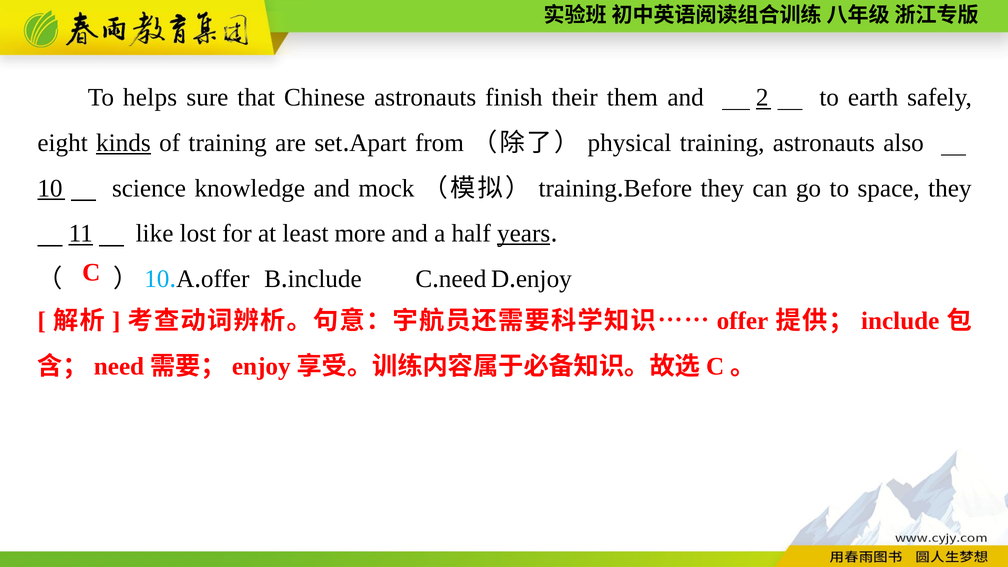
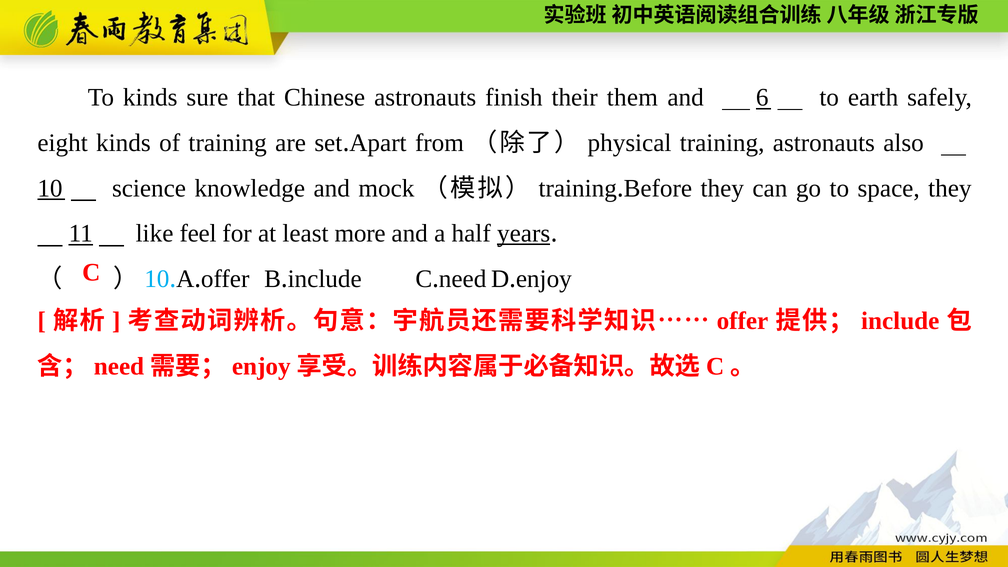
To helps: helps -> kinds
2: 2 -> 6
kinds at (123, 143) underline: present -> none
lost: lost -> feel
